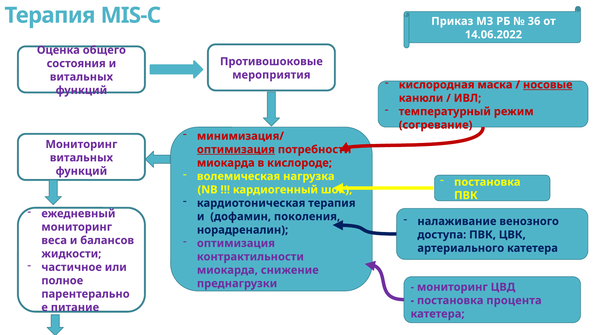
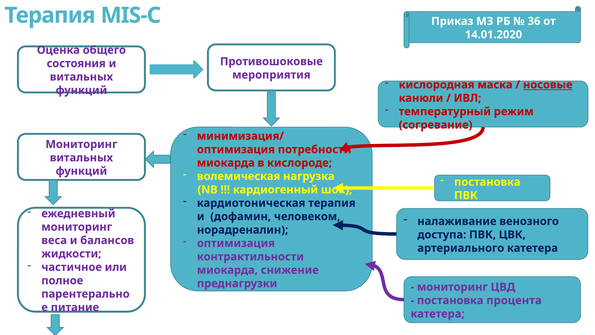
14.06.2022: 14.06.2022 -> 14.01.2020
оптимизация at (236, 149) underline: present -> none
поколения: поколения -> человеком
